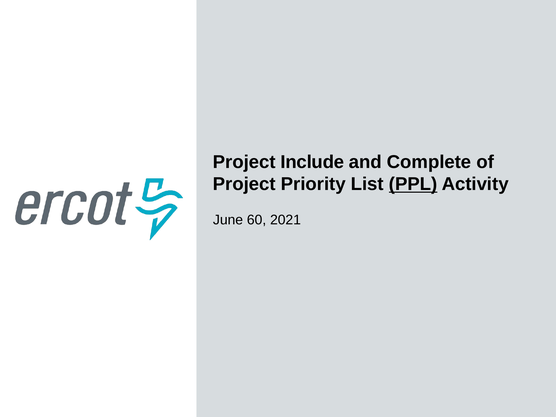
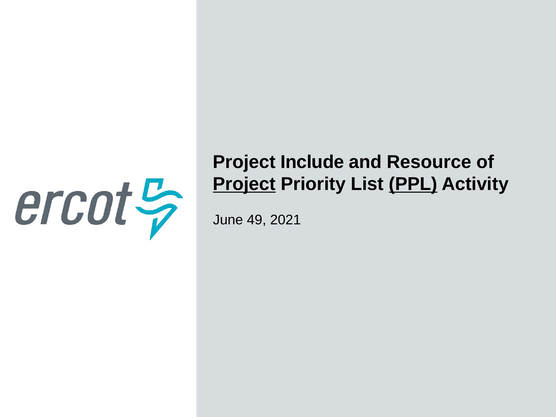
Complete: Complete -> Resource
Project at (244, 184) underline: none -> present
60: 60 -> 49
